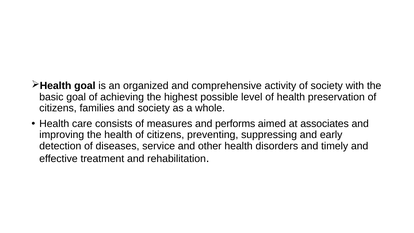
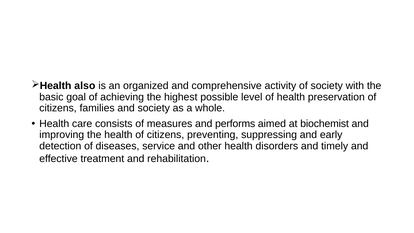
goal at (85, 86): goal -> also
associates: associates -> biochemist
